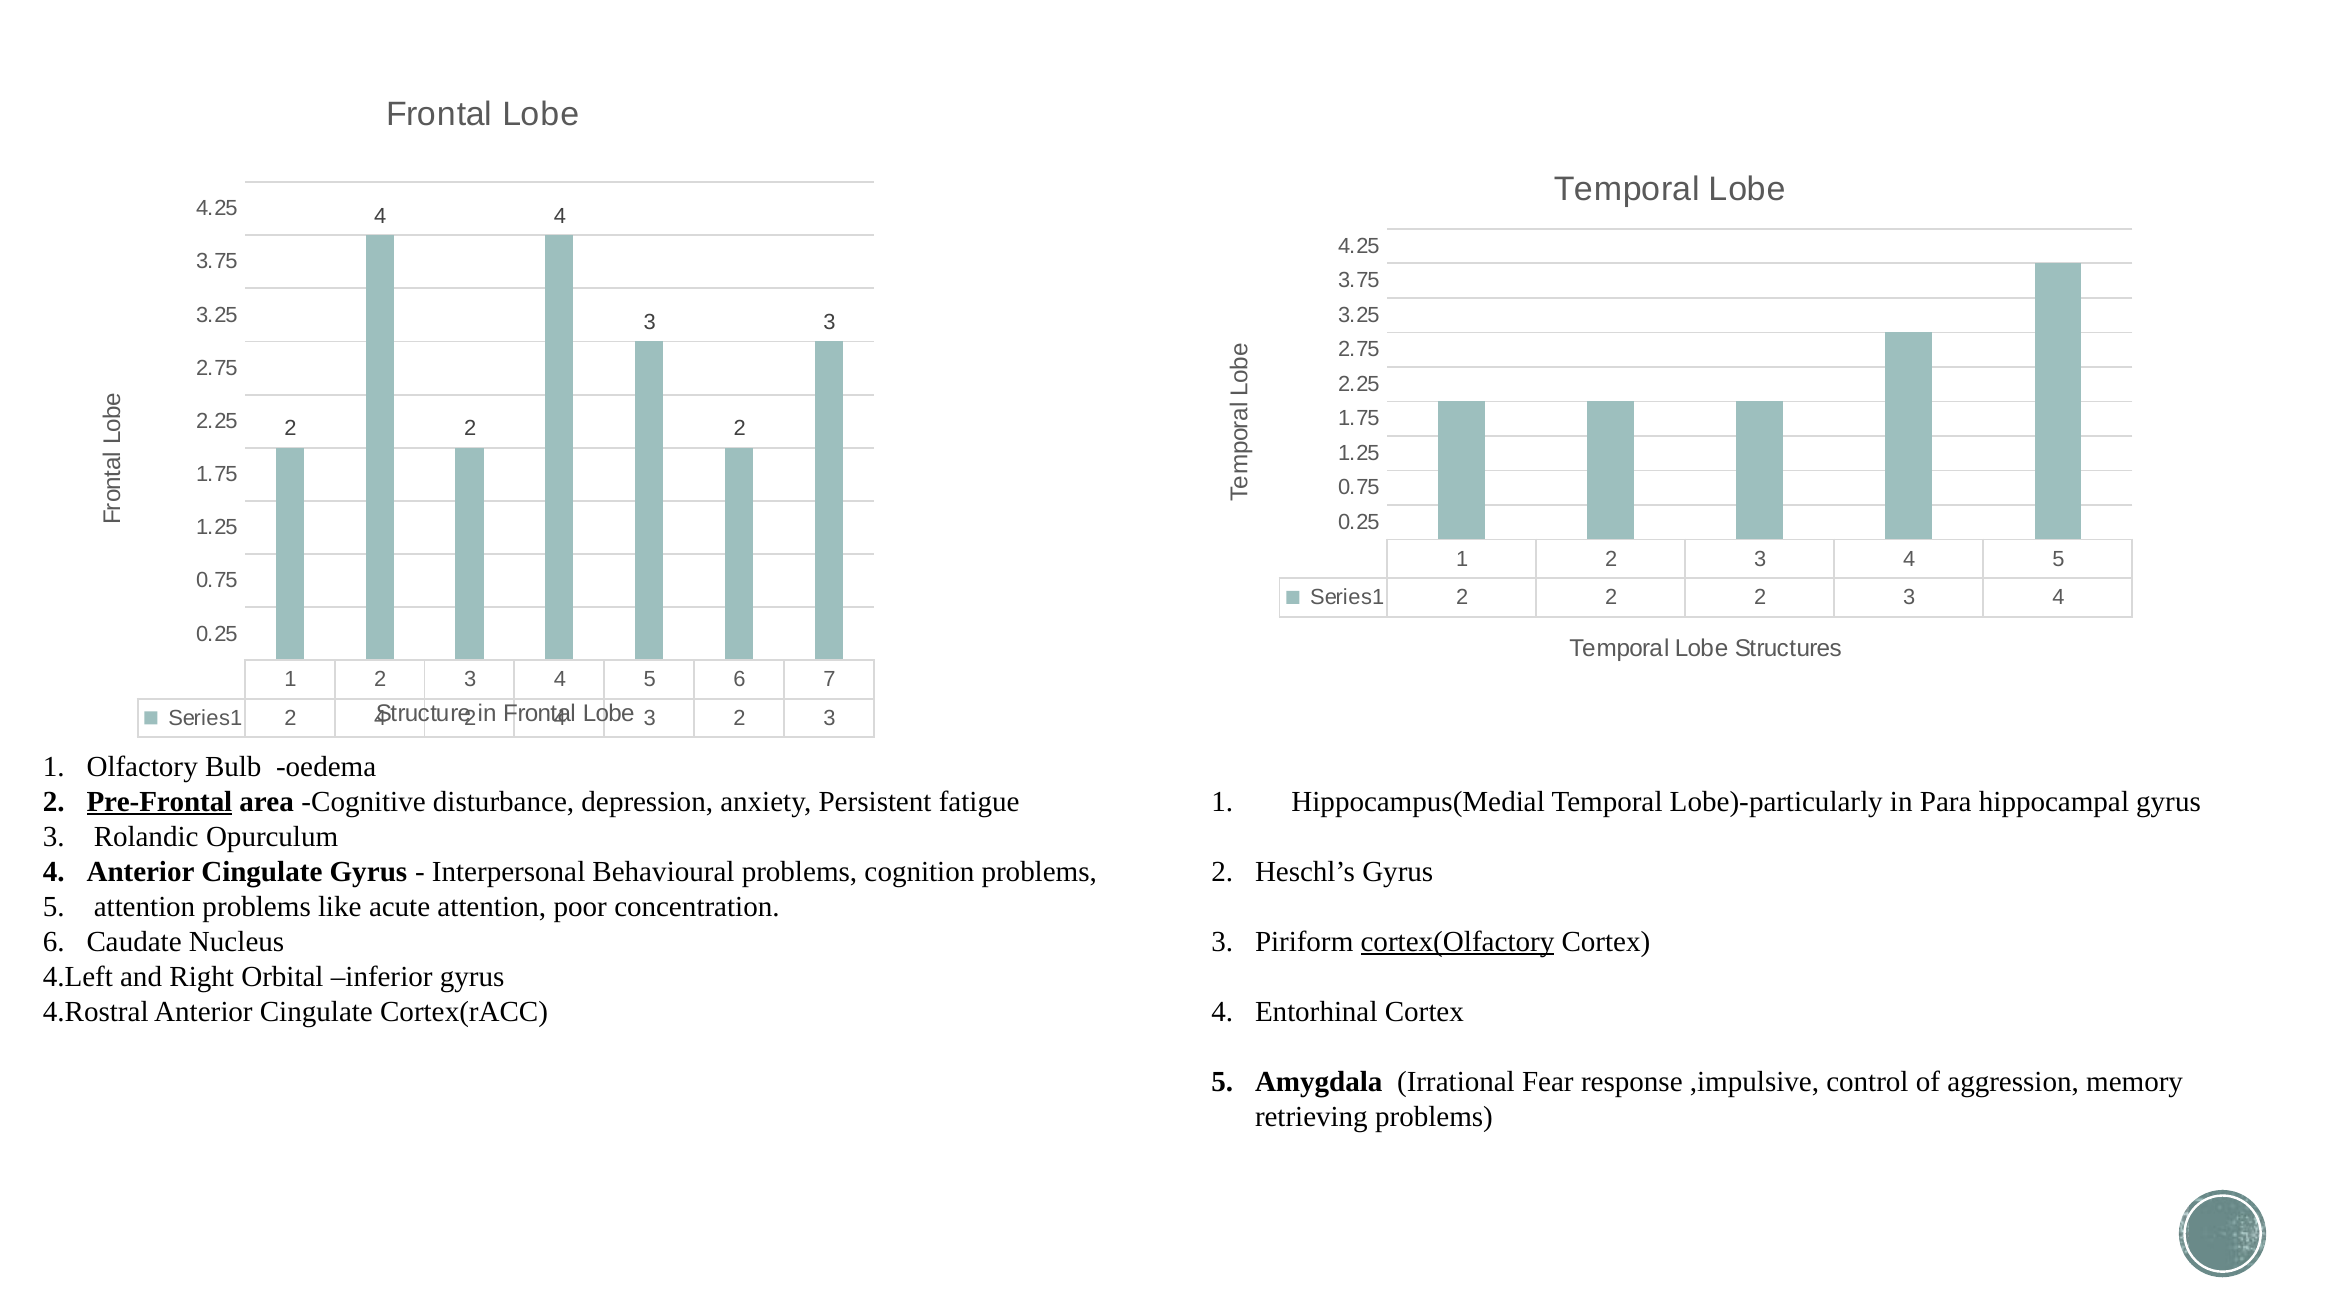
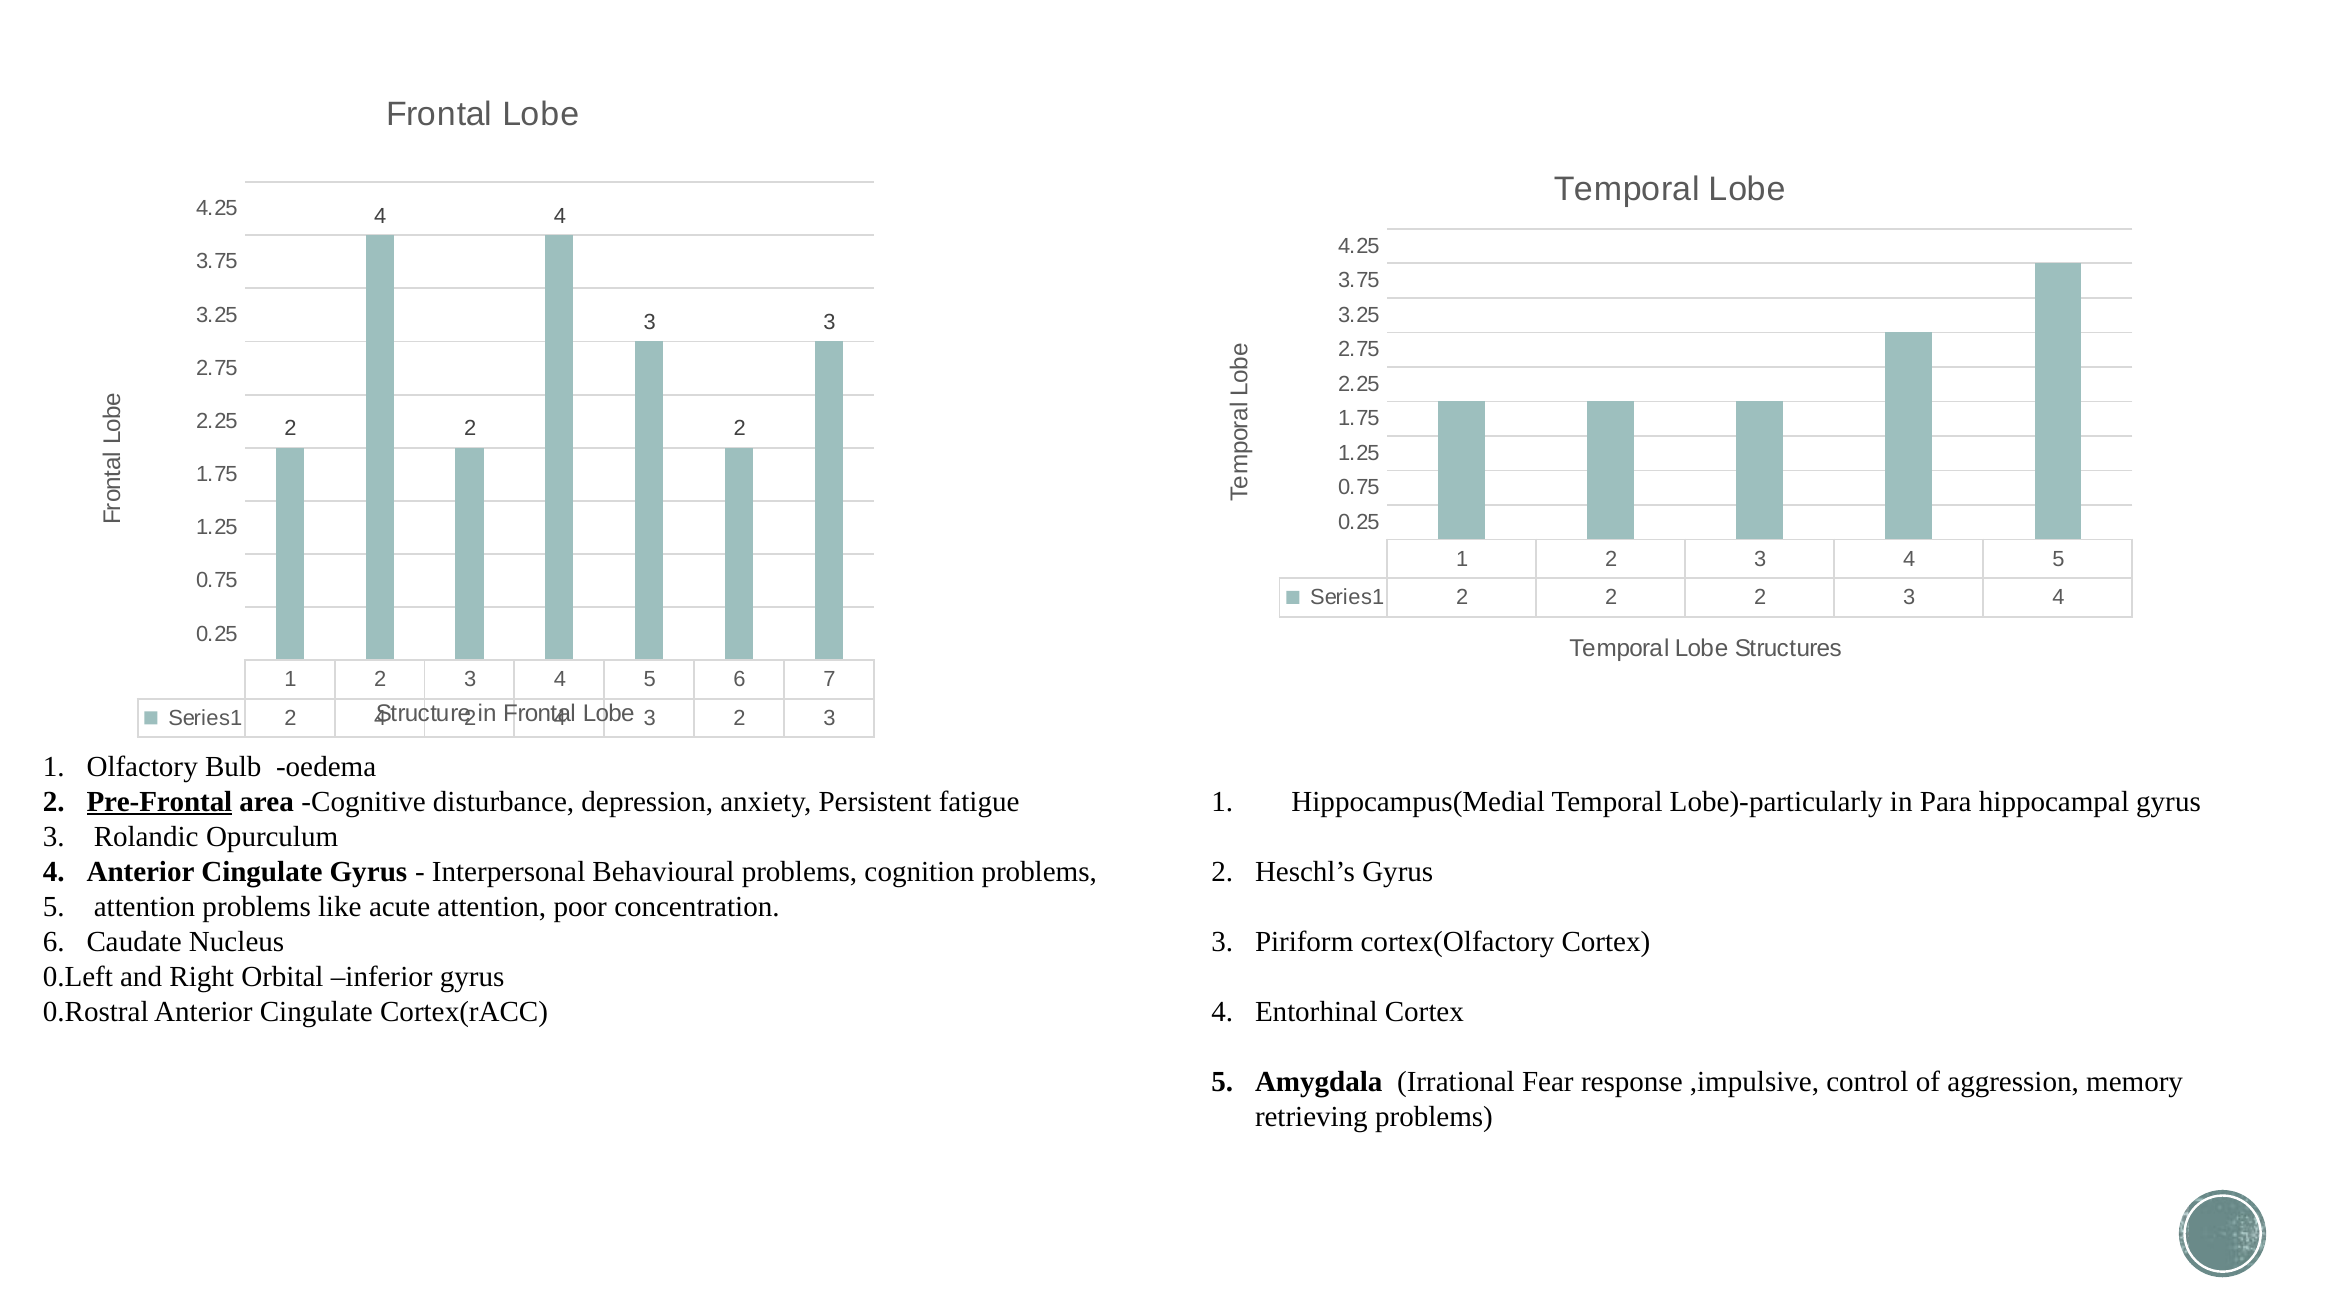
cortex(Olfactory underline: present -> none
4.Left: 4.Left -> 0.Left
4.Rostral: 4.Rostral -> 0.Rostral
